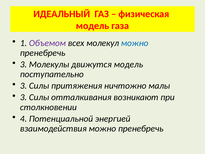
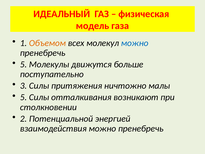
Объемом colour: purple -> orange
3 at (23, 64): 3 -> 5
движутся модель: модель -> больше
3 at (23, 97): 3 -> 5
4: 4 -> 2
